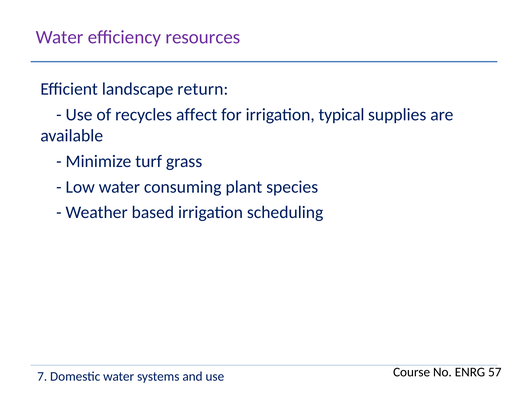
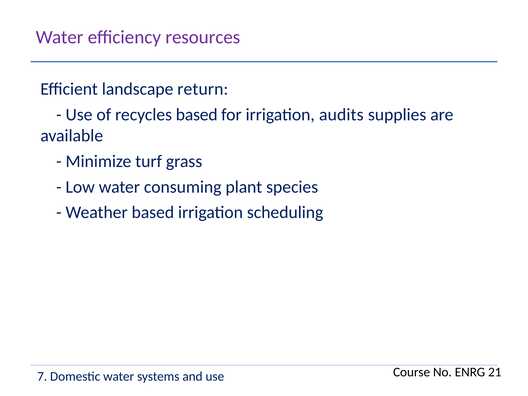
recycles affect: affect -> based
typical: typical -> audits
57: 57 -> 21
